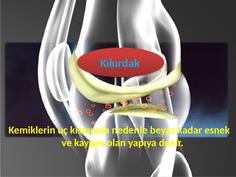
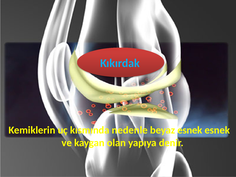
beyaz kadar: kadar -> esnek
